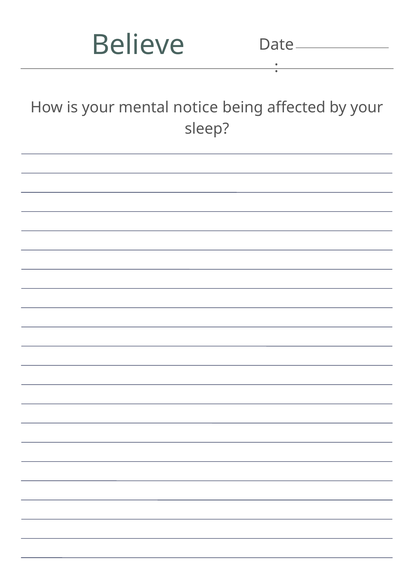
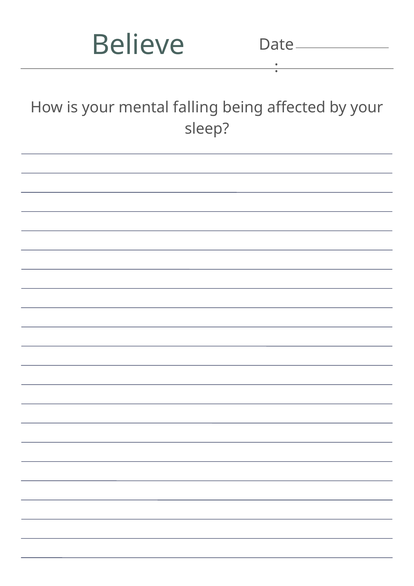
notice: notice -> falling
